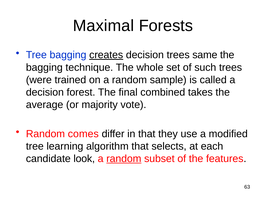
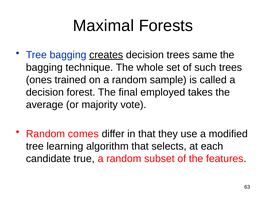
were: were -> ones
combined: combined -> employed
look: look -> true
random at (124, 158) underline: present -> none
